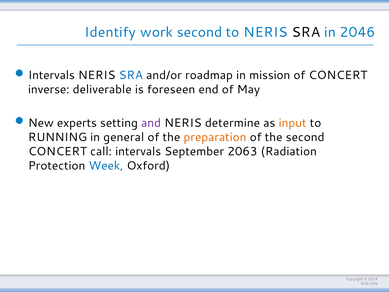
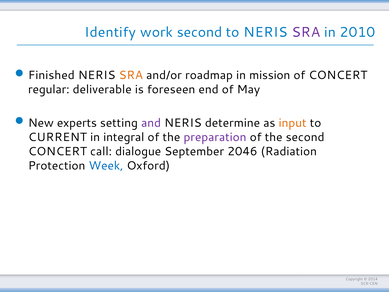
SRA at (306, 32) colour: black -> purple
2046: 2046 -> 2010
Intervals at (51, 75): Intervals -> Finished
SRA at (131, 75) colour: blue -> orange
inverse: inverse -> regular
RUNNING: RUNNING -> CURRENT
general: general -> integral
preparation colour: orange -> purple
call intervals: intervals -> dialogue
2063: 2063 -> 2046
